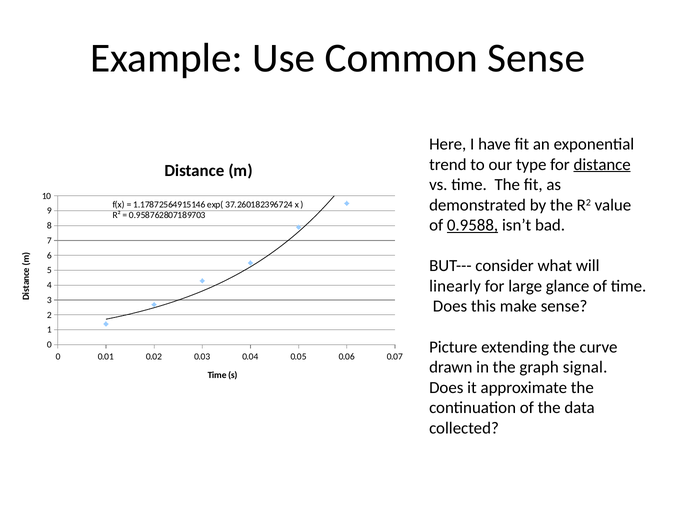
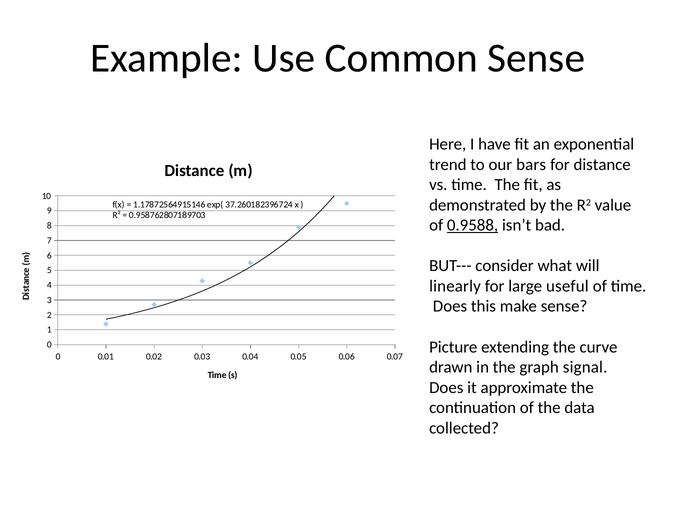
type: type -> bars
distance at (602, 164) underline: present -> none
glance: glance -> useful
